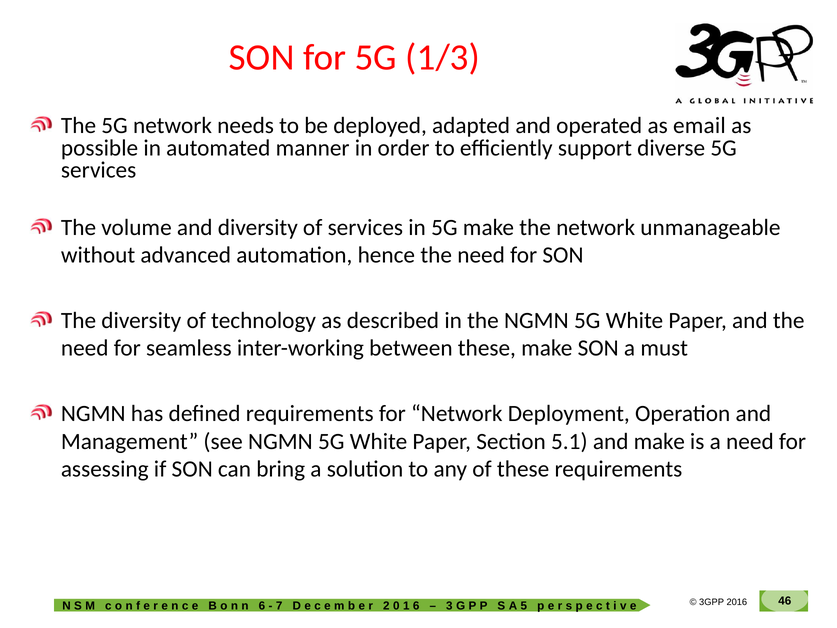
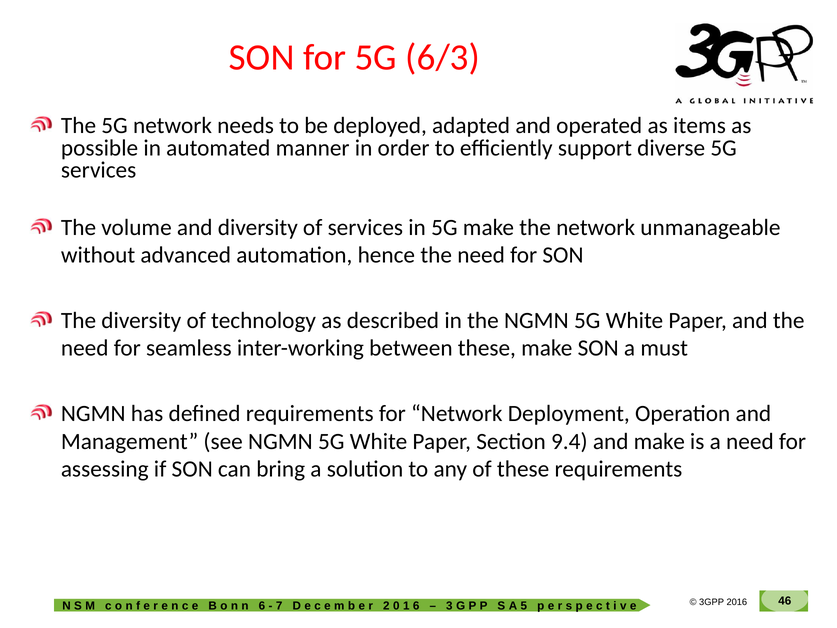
1/3: 1/3 -> 6/3
email: email -> items
5.1: 5.1 -> 9.4
